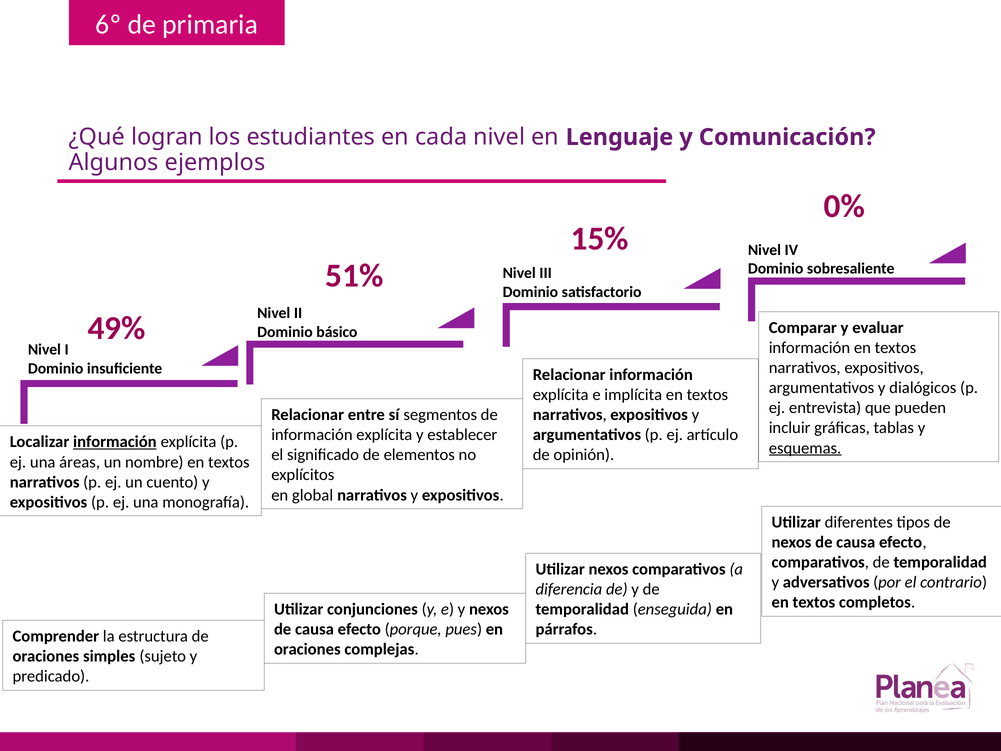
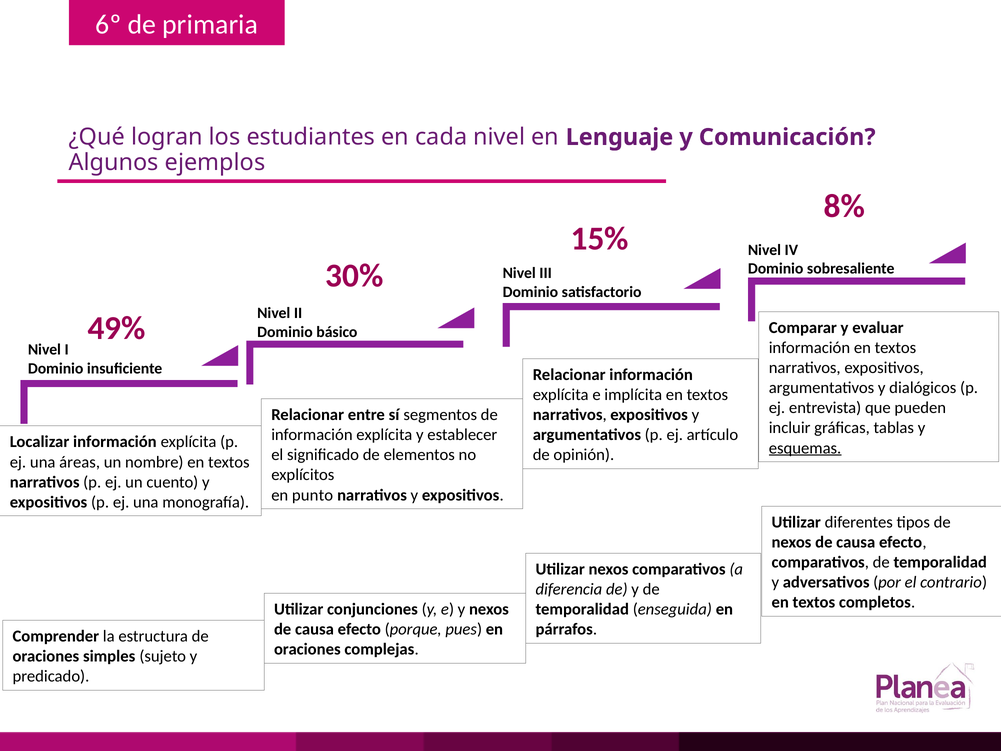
0%: 0% -> 8%
51%: 51% -> 30%
información at (115, 442) underline: present -> none
global: global -> punto
